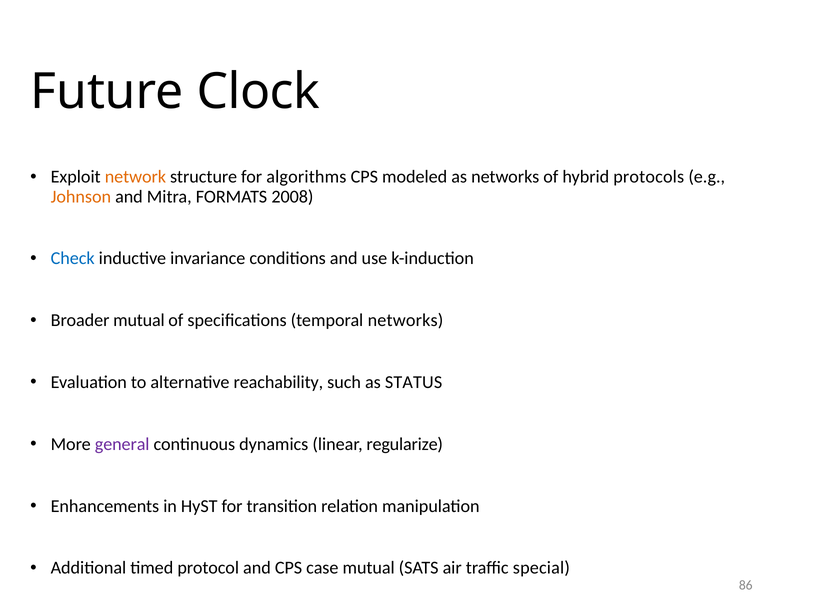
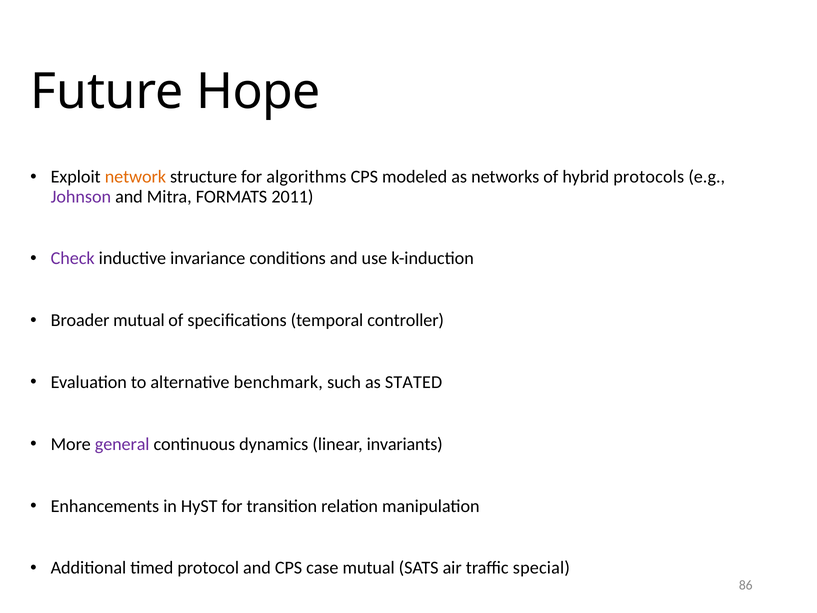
Clock: Clock -> Hope
Johnson colour: orange -> purple
2008: 2008 -> 2011
Check colour: blue -> purple
temporal networks: networks -> controller
reachability: reachability -> benchmark
STATUS: STATUS -> STATED
regularize: regularize -> invariants
